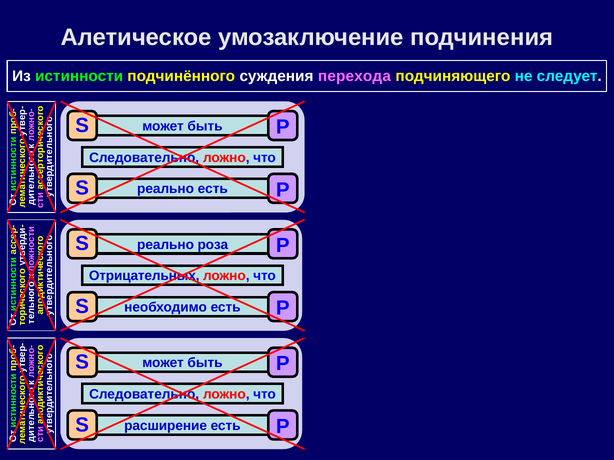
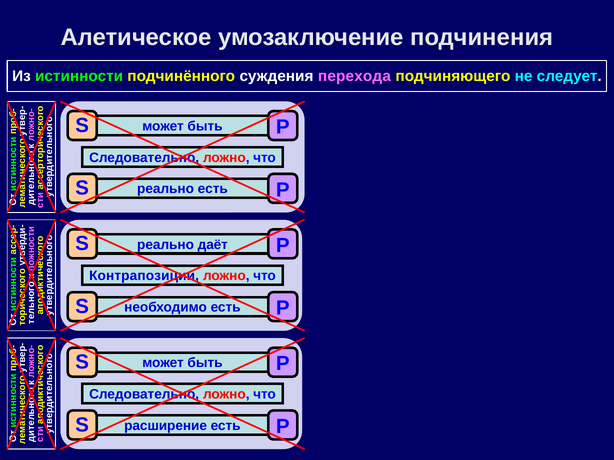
роза: роза -> даёт
Отрицательных: Отрицательных -> Контрапозиции
